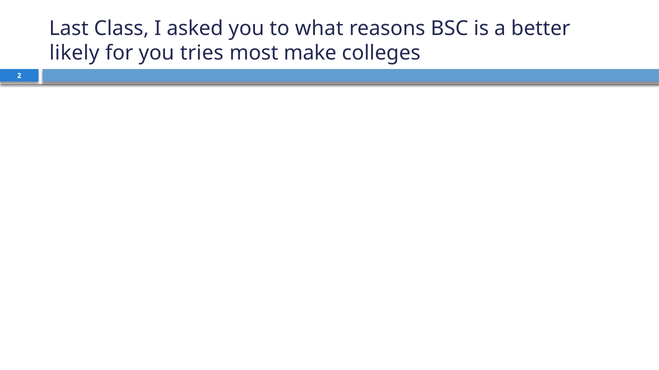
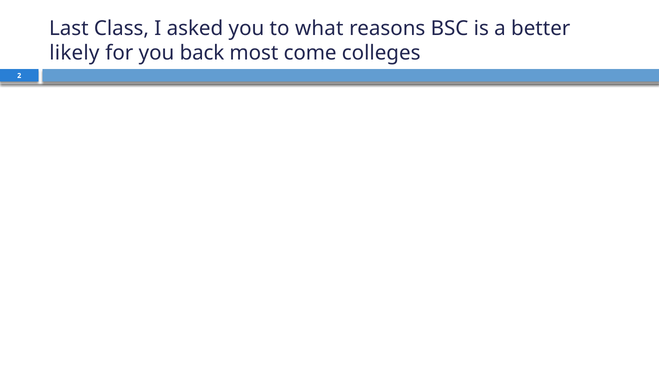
tries: tries -> back
make: make -> come
